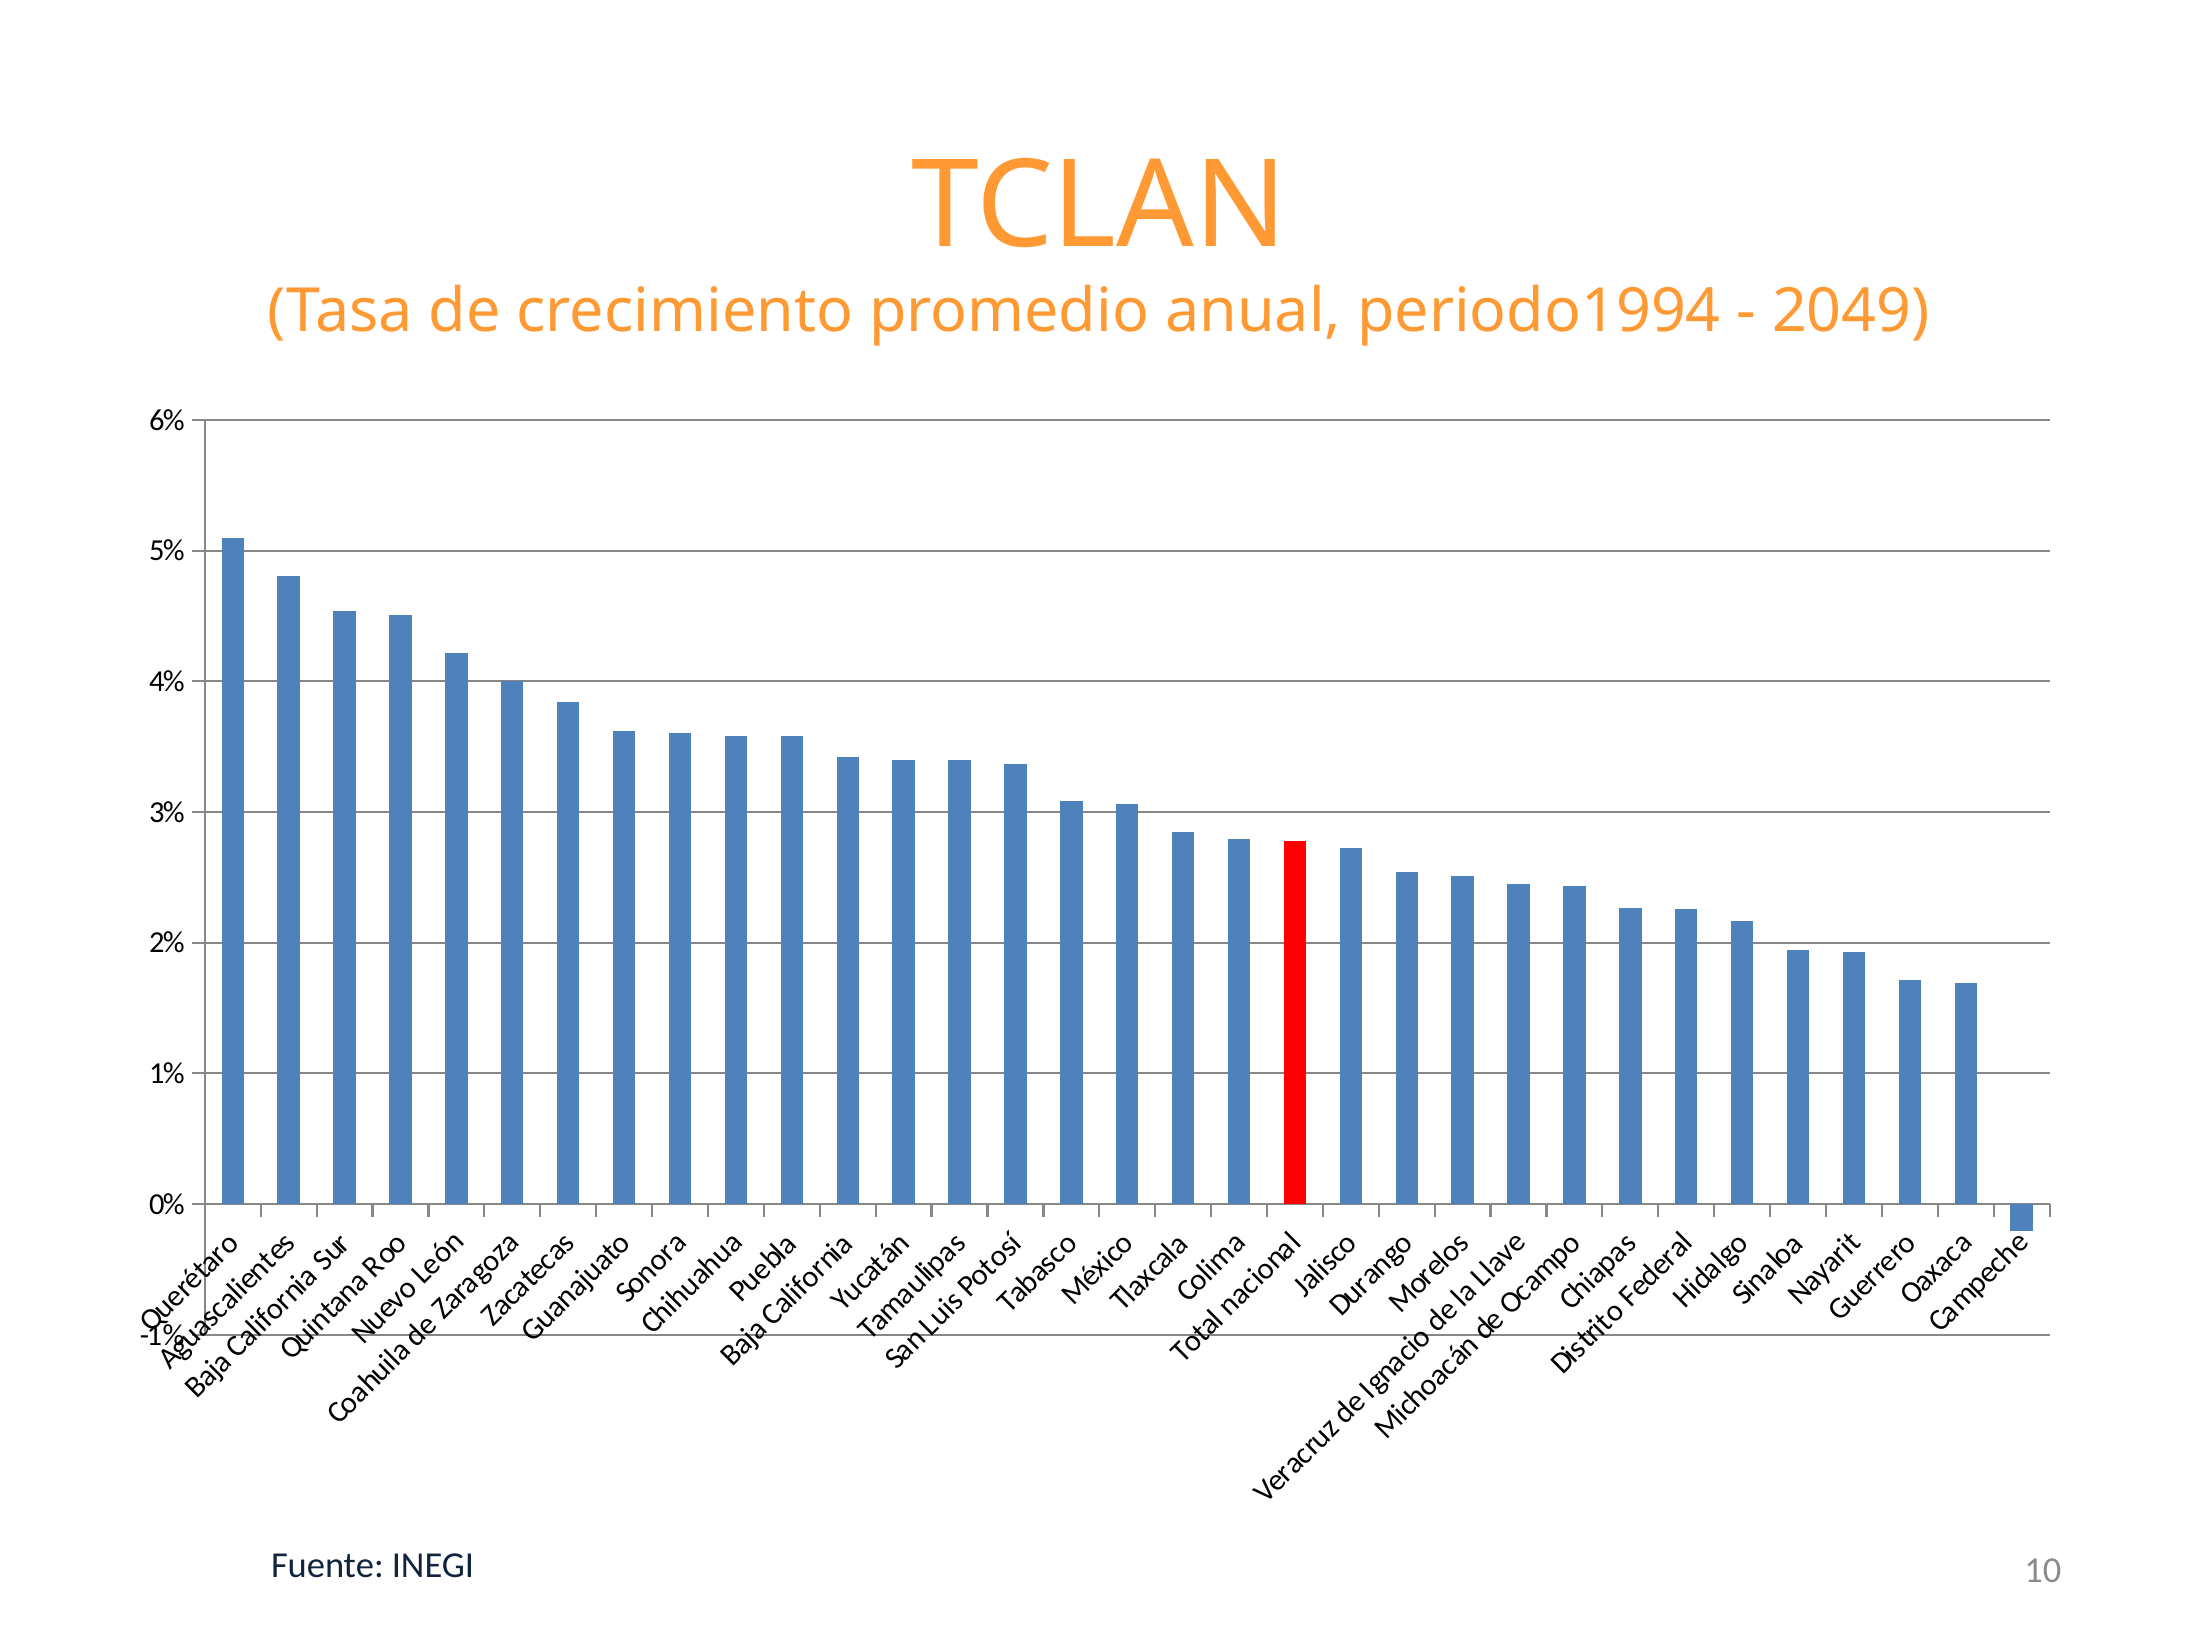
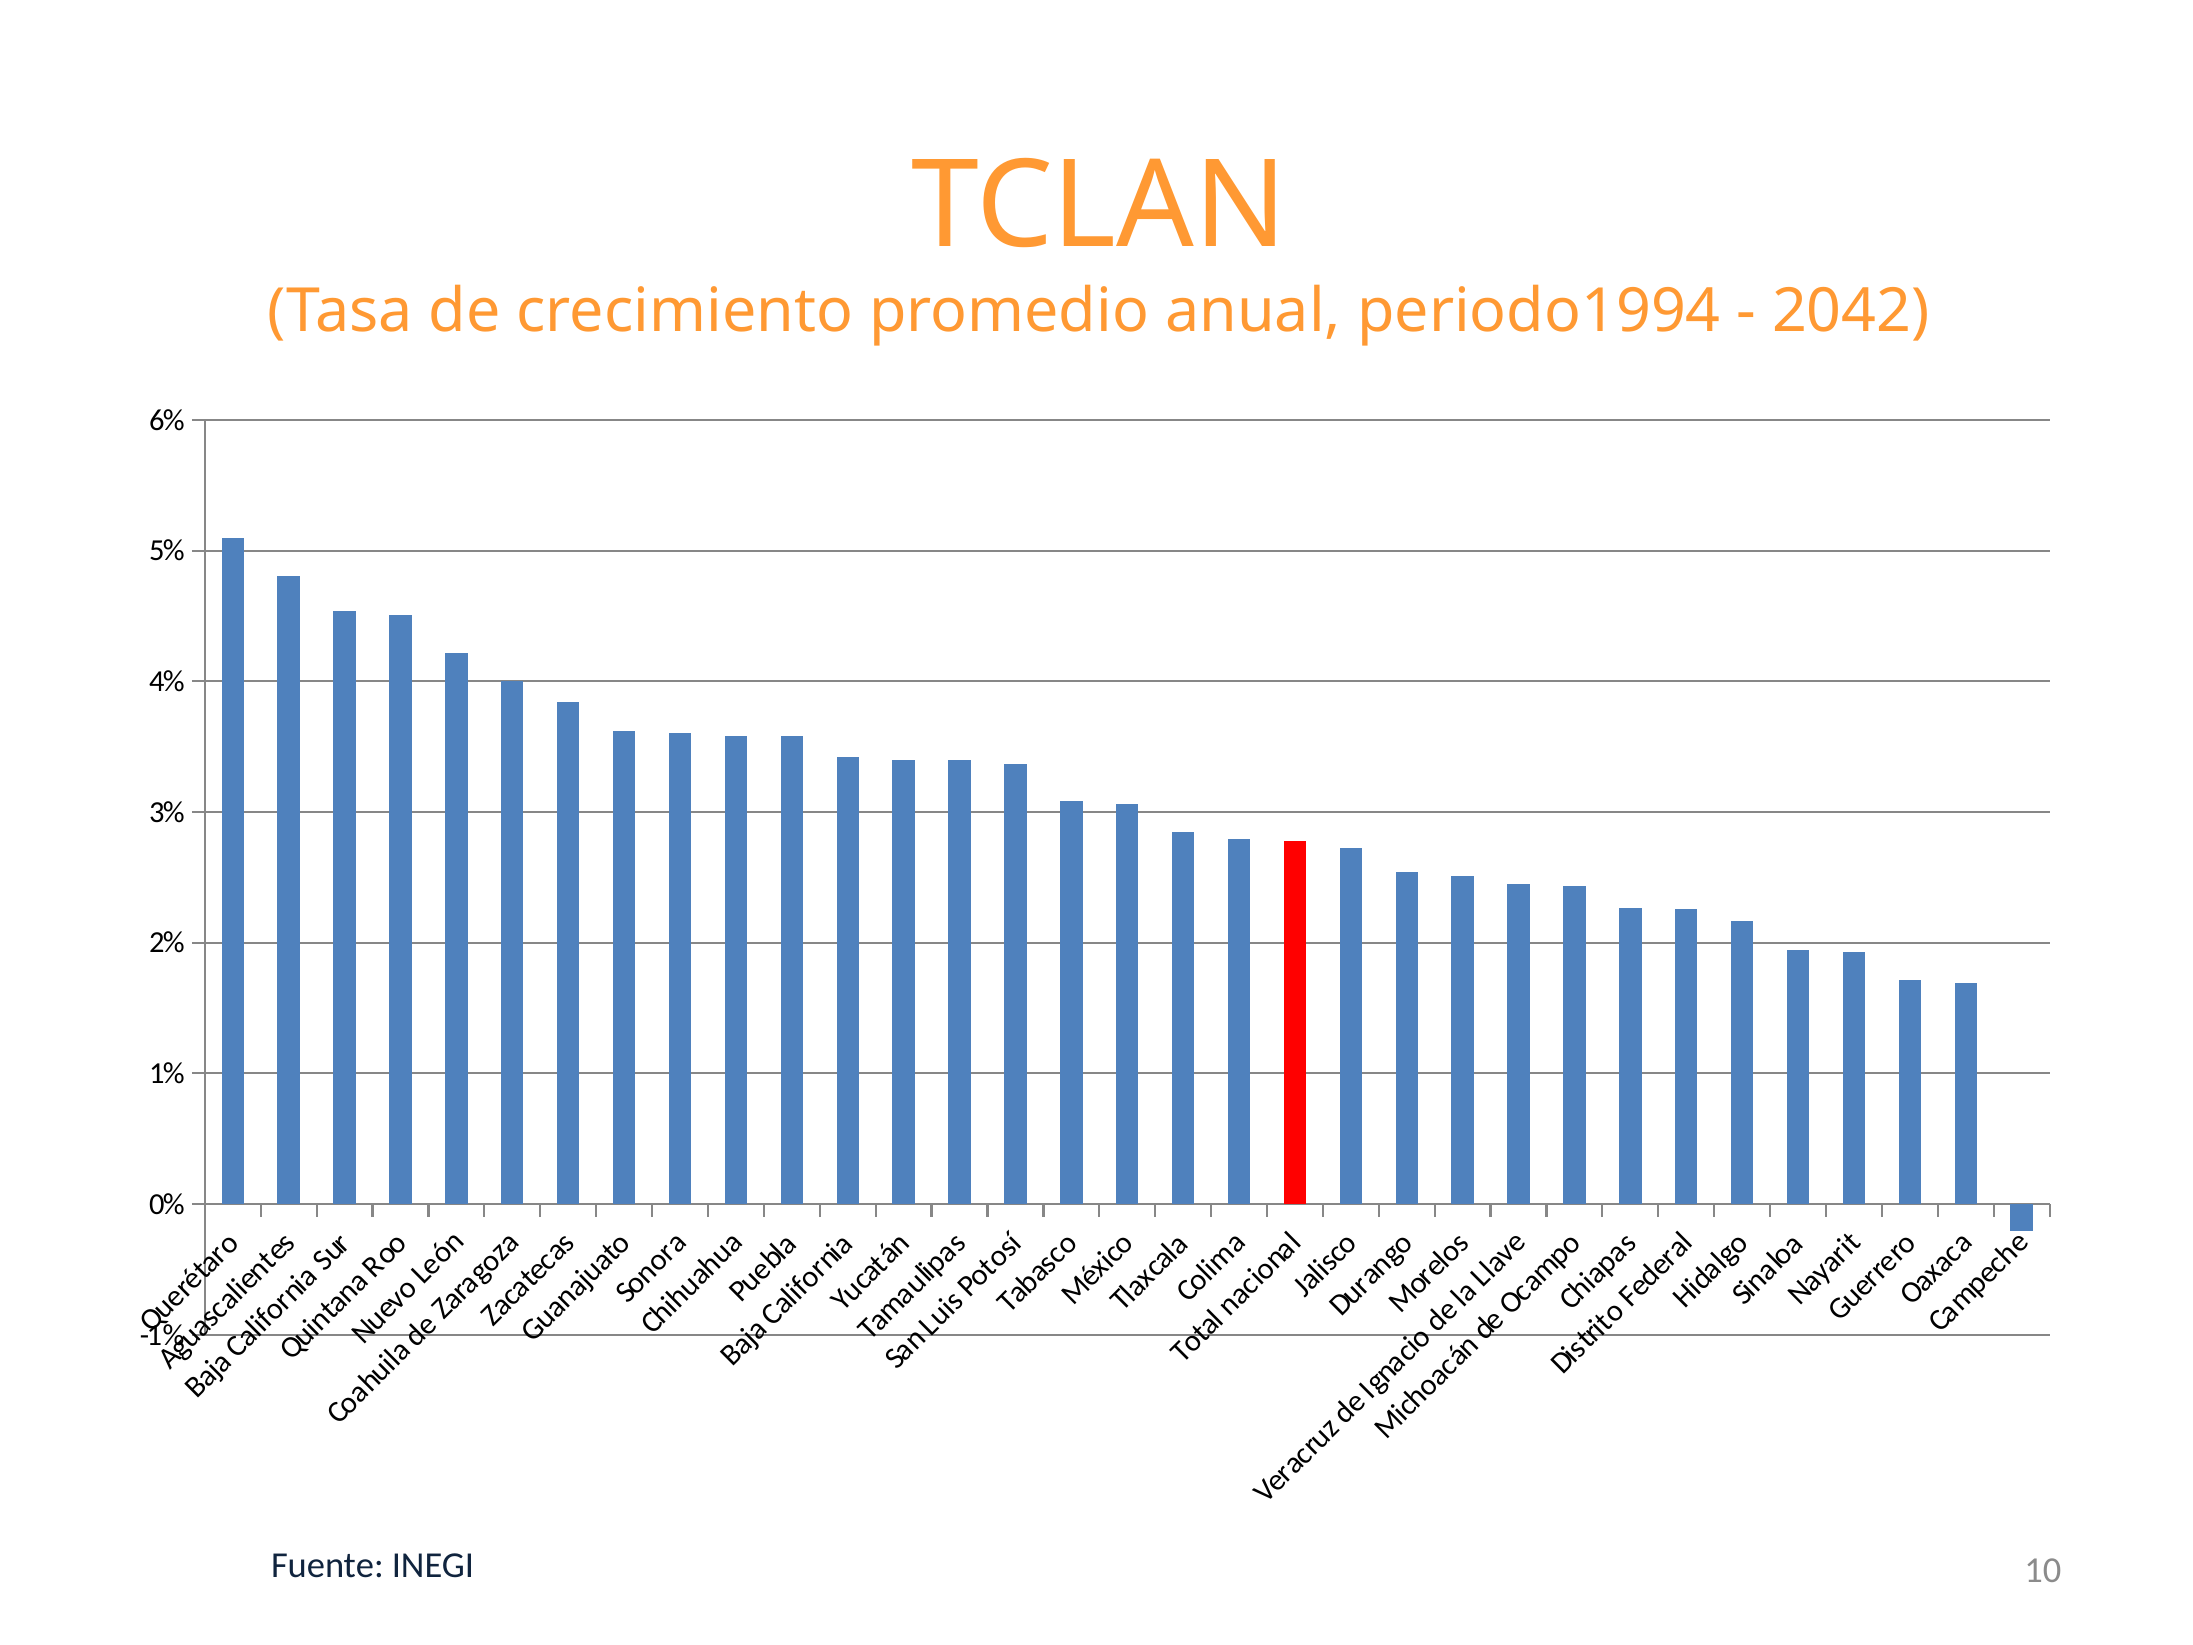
2049: 2049 -> 2042
